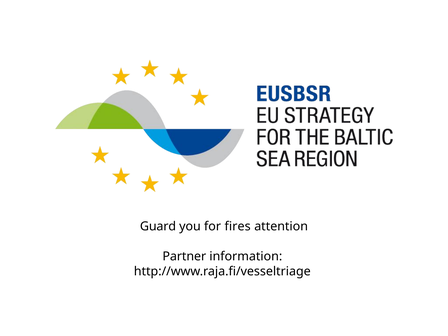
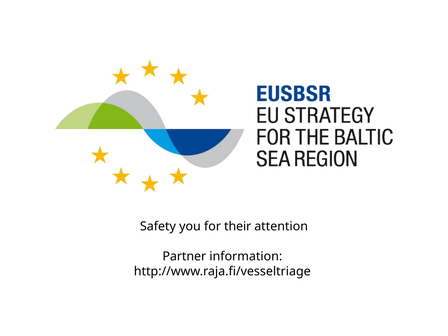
Guard: Guard -> Safety
fires: fires -> their
